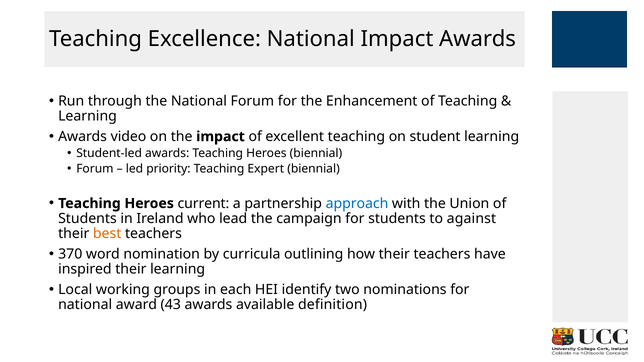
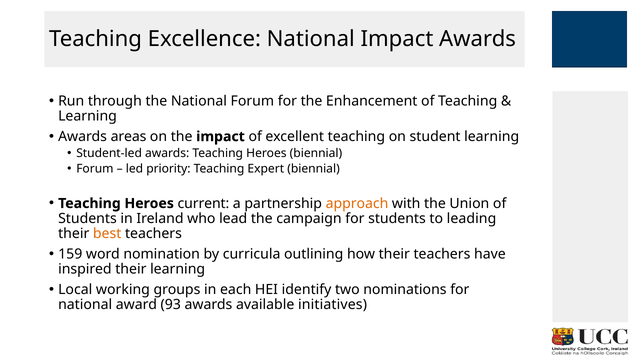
video: video -> areas
approach colour: blue -> orange
against: against -> leading
370: 370 -> 159
43: 43 -> 93
definition: definition -> initiatives
